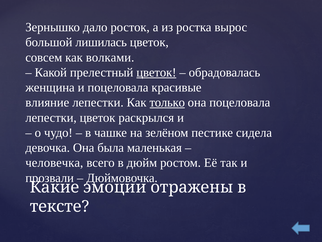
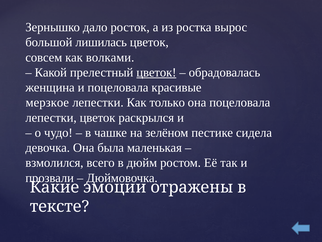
влияние: влияние -> мерзкое
только underline: present -> none
человечка: человечка -> взмолился
